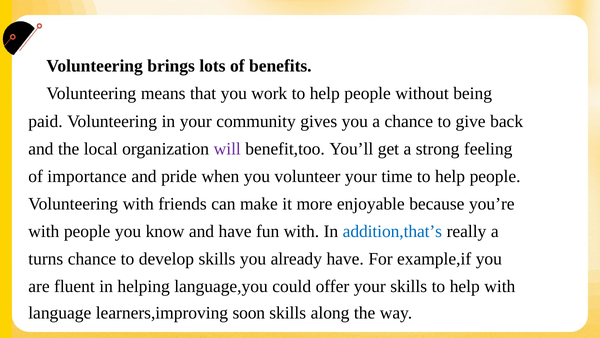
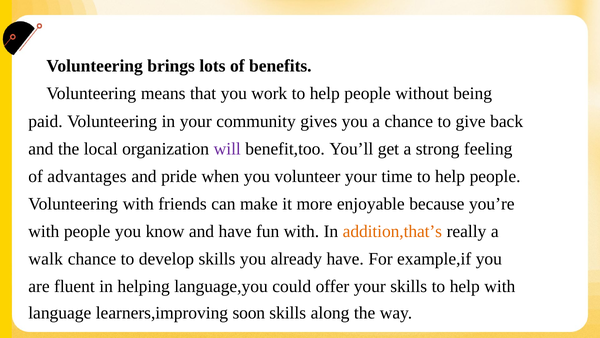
importance: importance -> advantages
addition,that’s colour: blue -> orange
turns: turns -> walk
